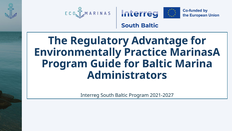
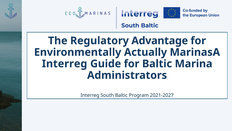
Practice: Practice -> Actually
Program at (65, 64): Program -> Interreg
